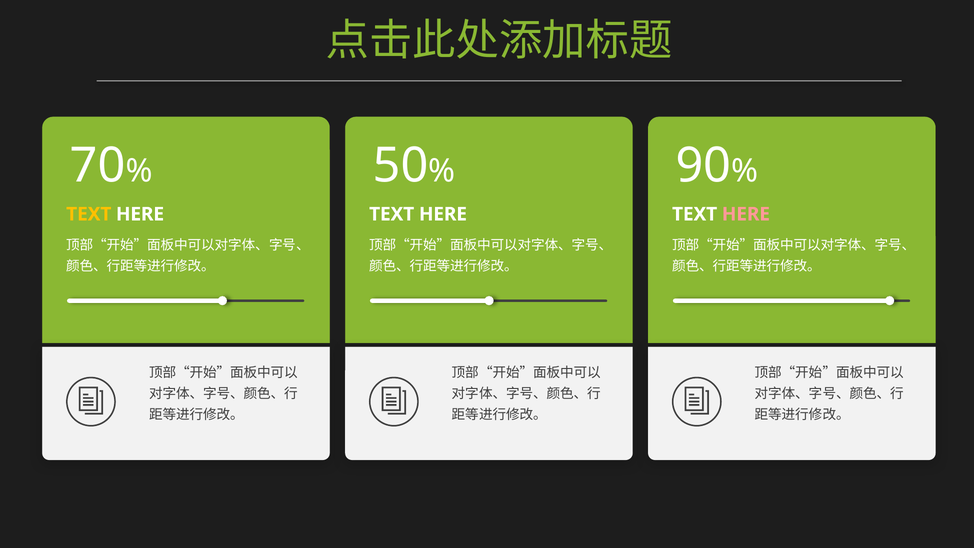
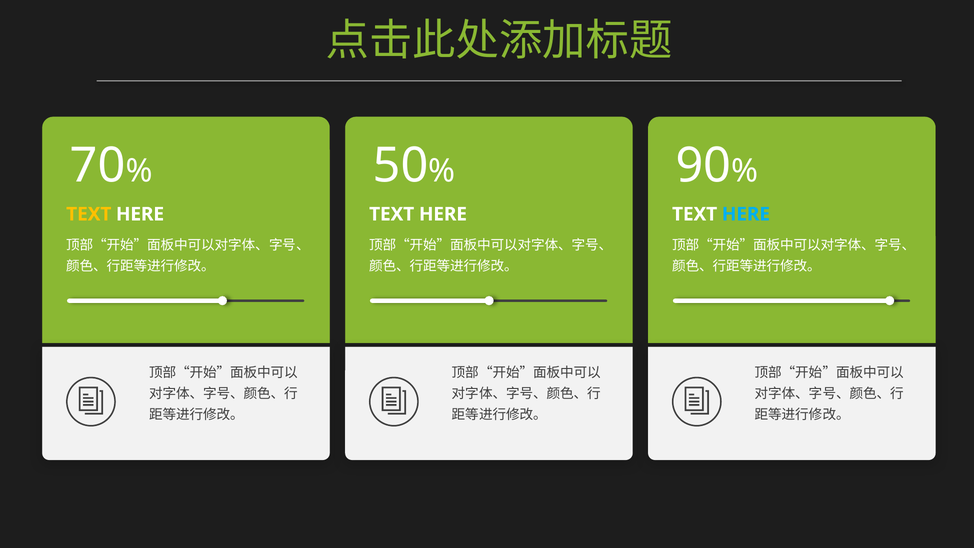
HERE at (746, 214) colour: pink -> light blue
